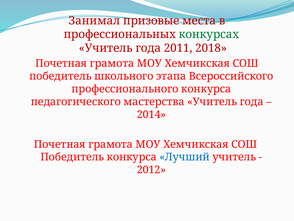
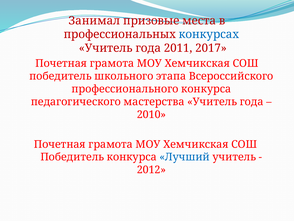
конкурсах colour: green -> blue
2018: 2018 -> 2017
2014: 2014 -> 2010
